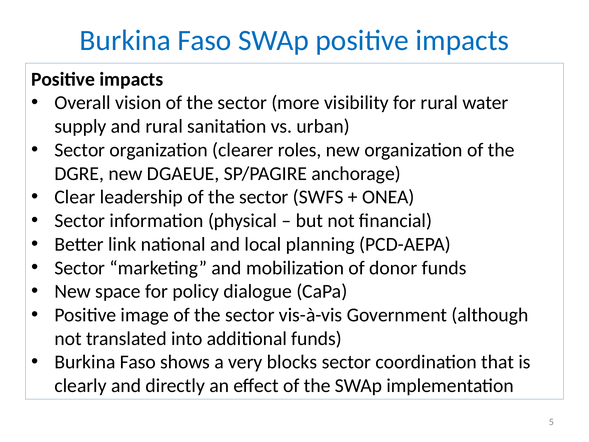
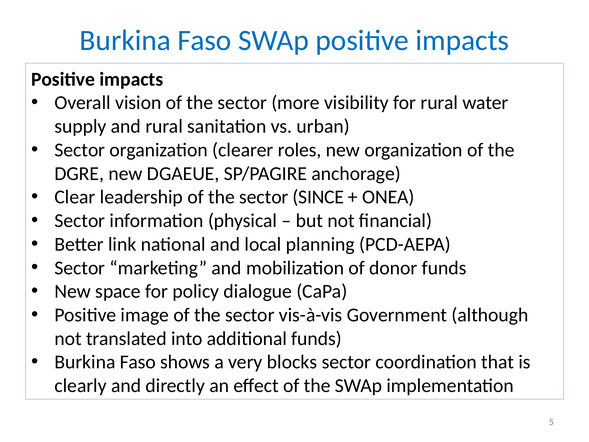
SWFS: SWFS -> SINCE
